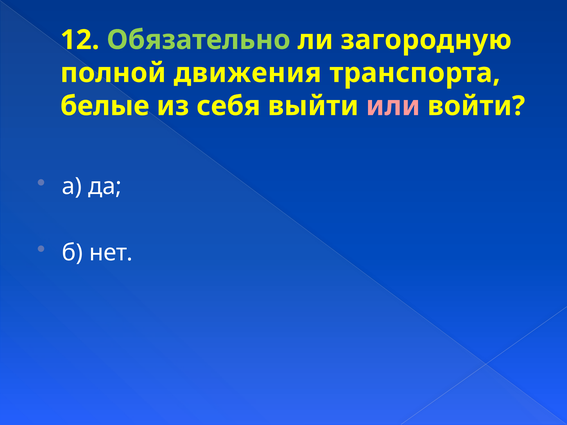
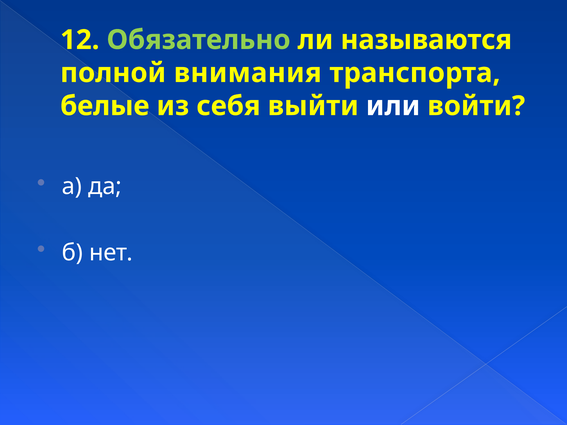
загородную: загородную -> называются
движения: движения -> внимания
или colour: pink -> white
